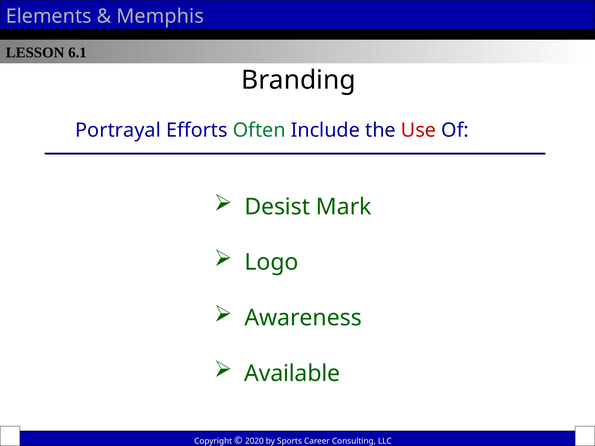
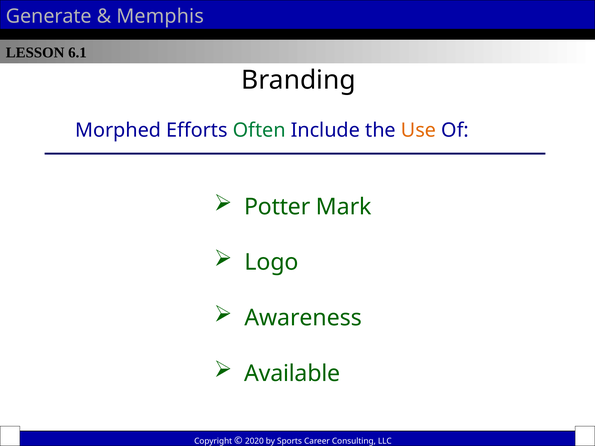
Elements: Elements -> Generate
Portrayal: Portrayal -> Morphed
Use colour: red -> orange
Desist: Desist -> Potter
